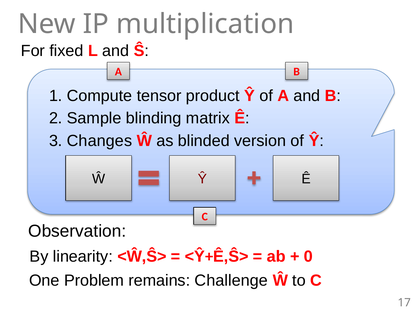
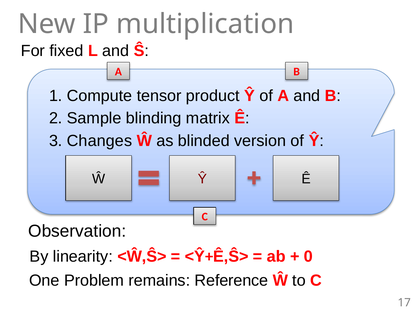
Challenge: Challenge -> Reference
